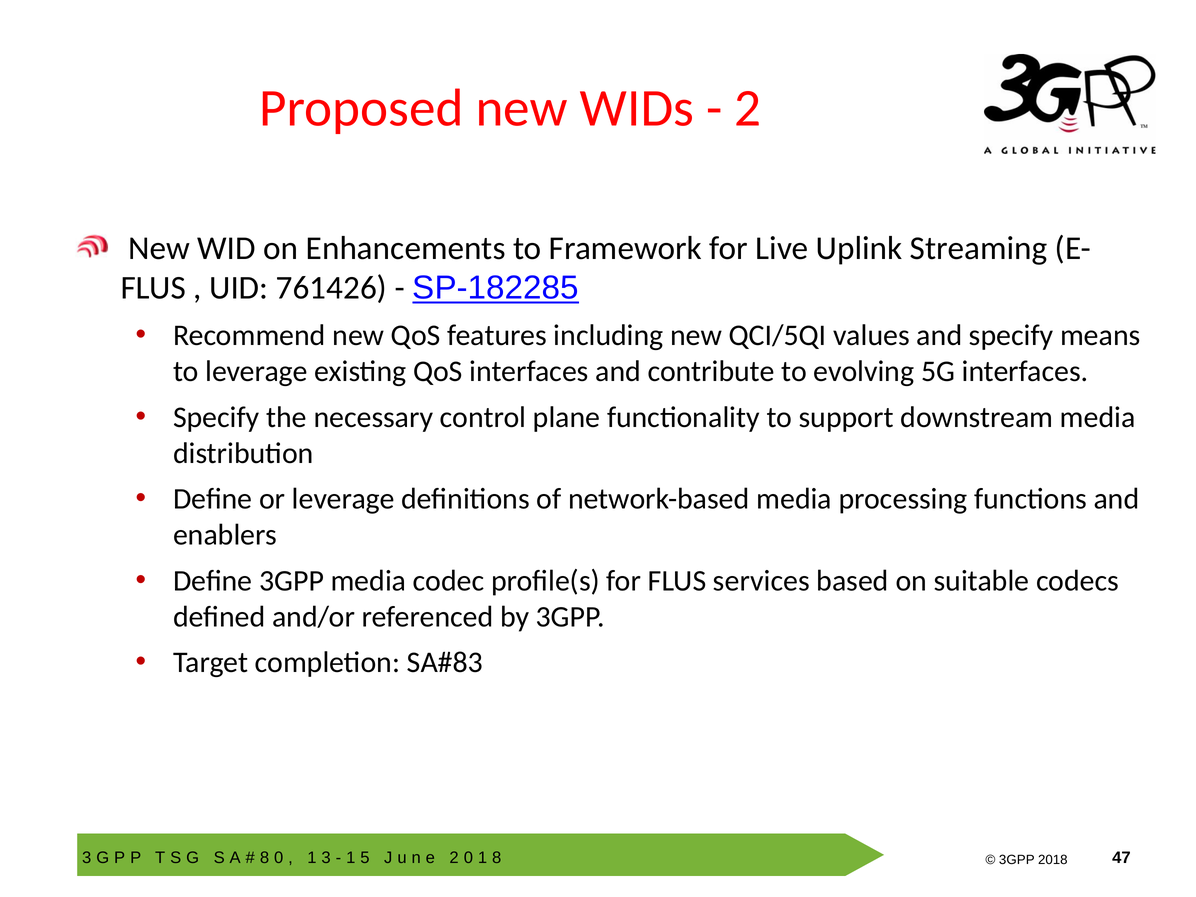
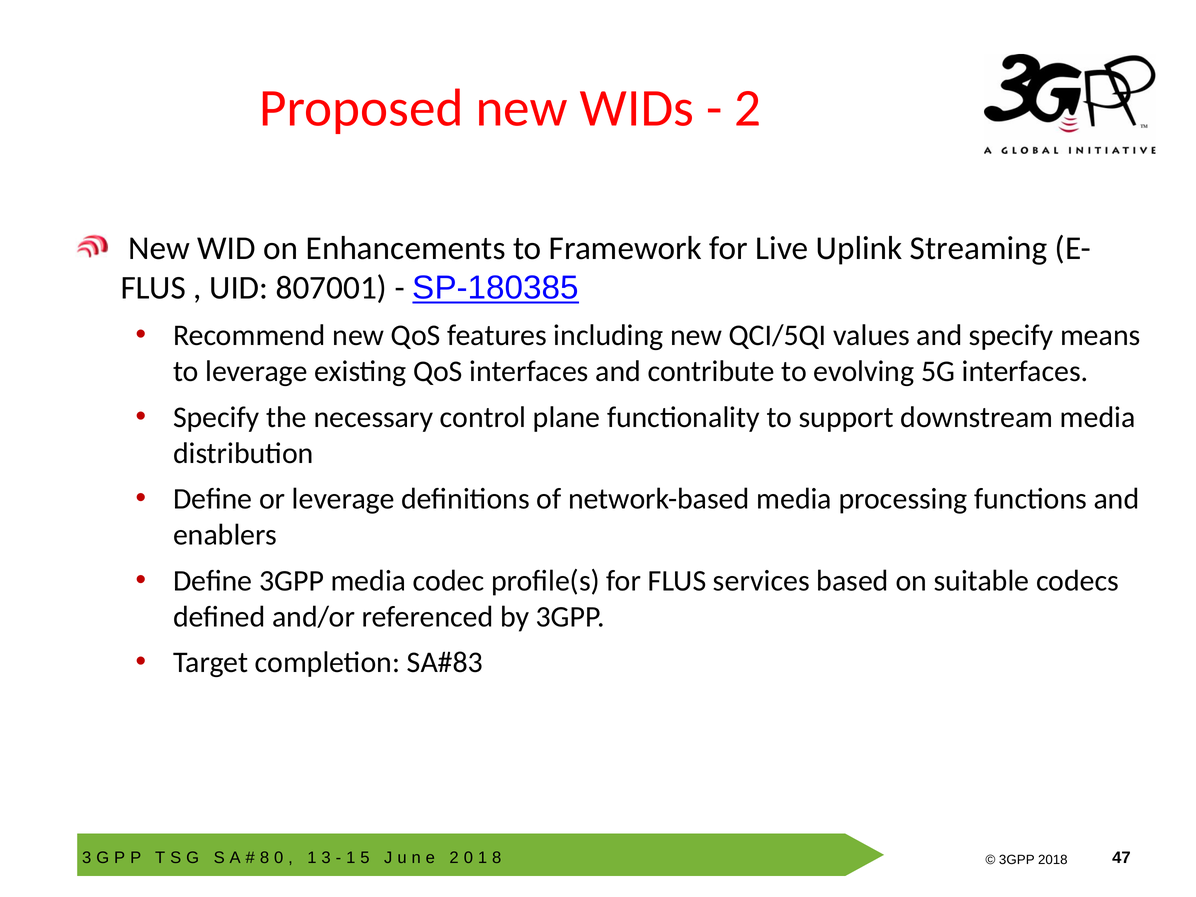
761426: 761426 -> 807001
SP-182285: SP-182285 -> SP-180385
